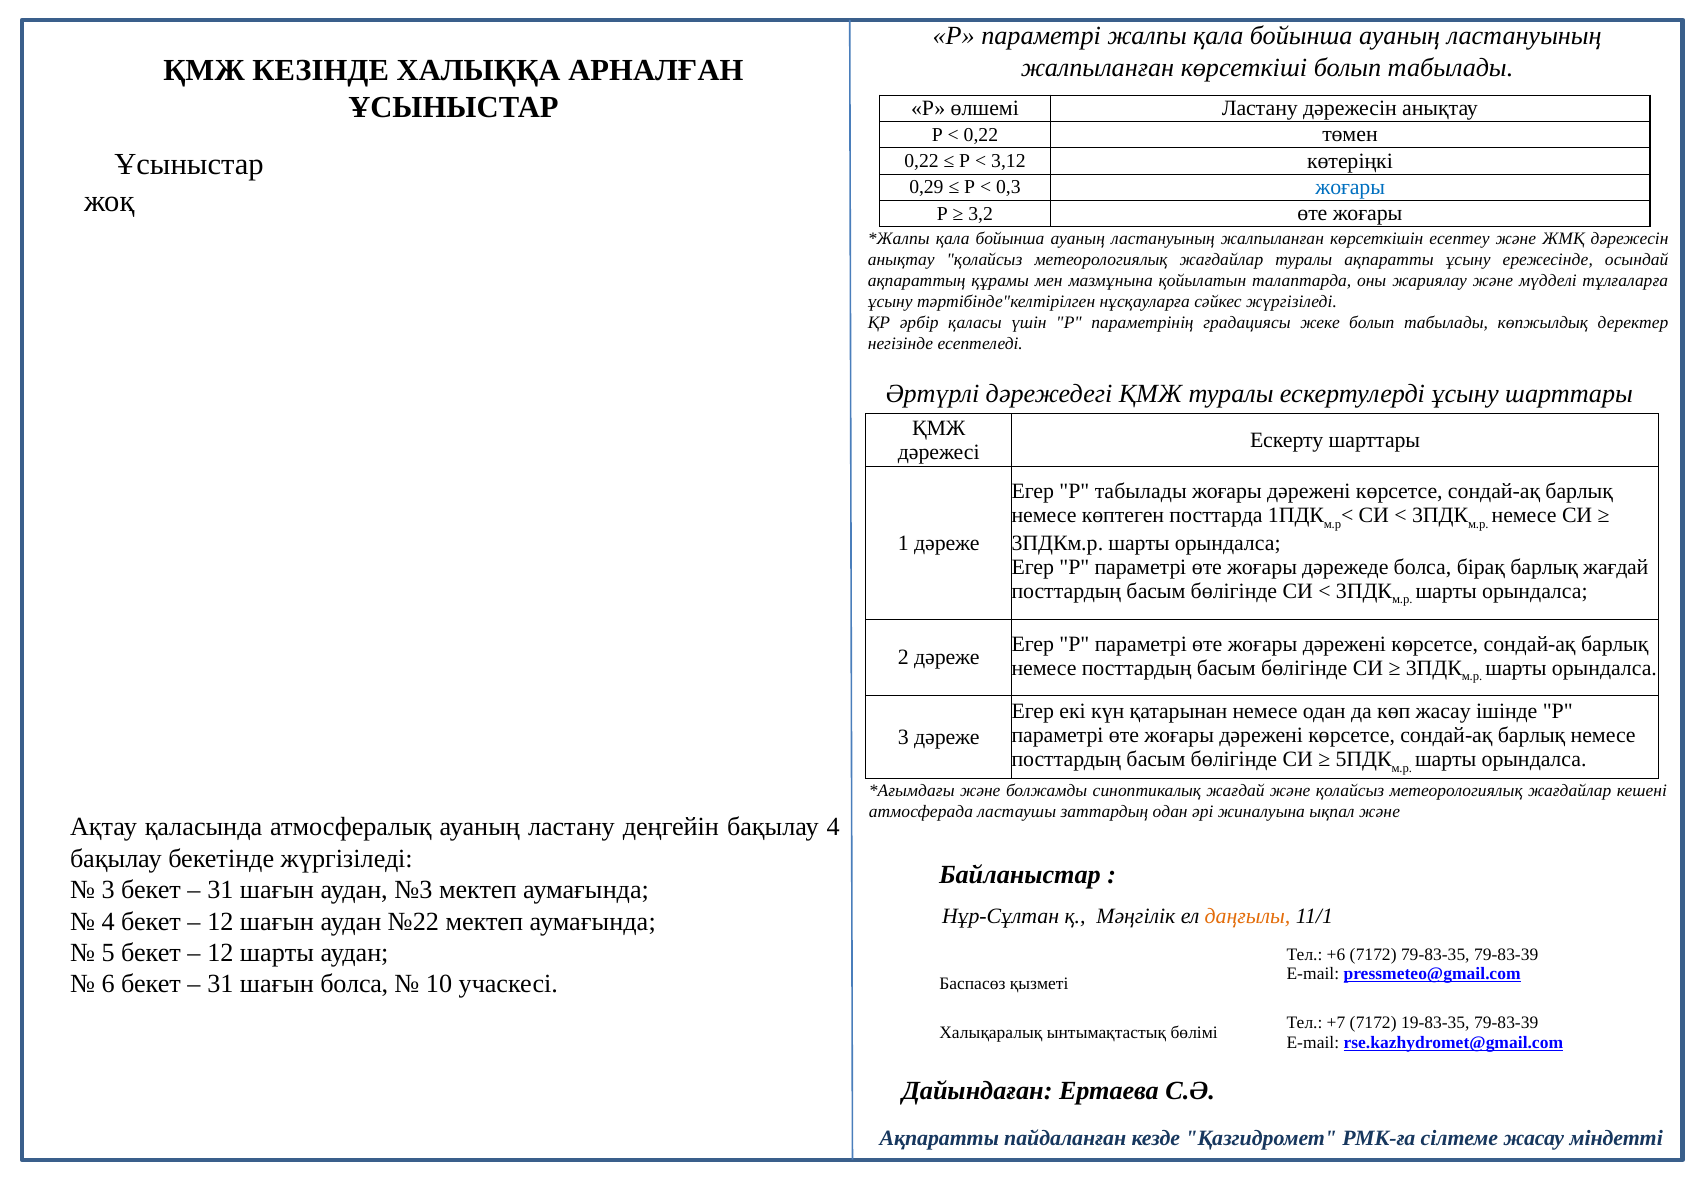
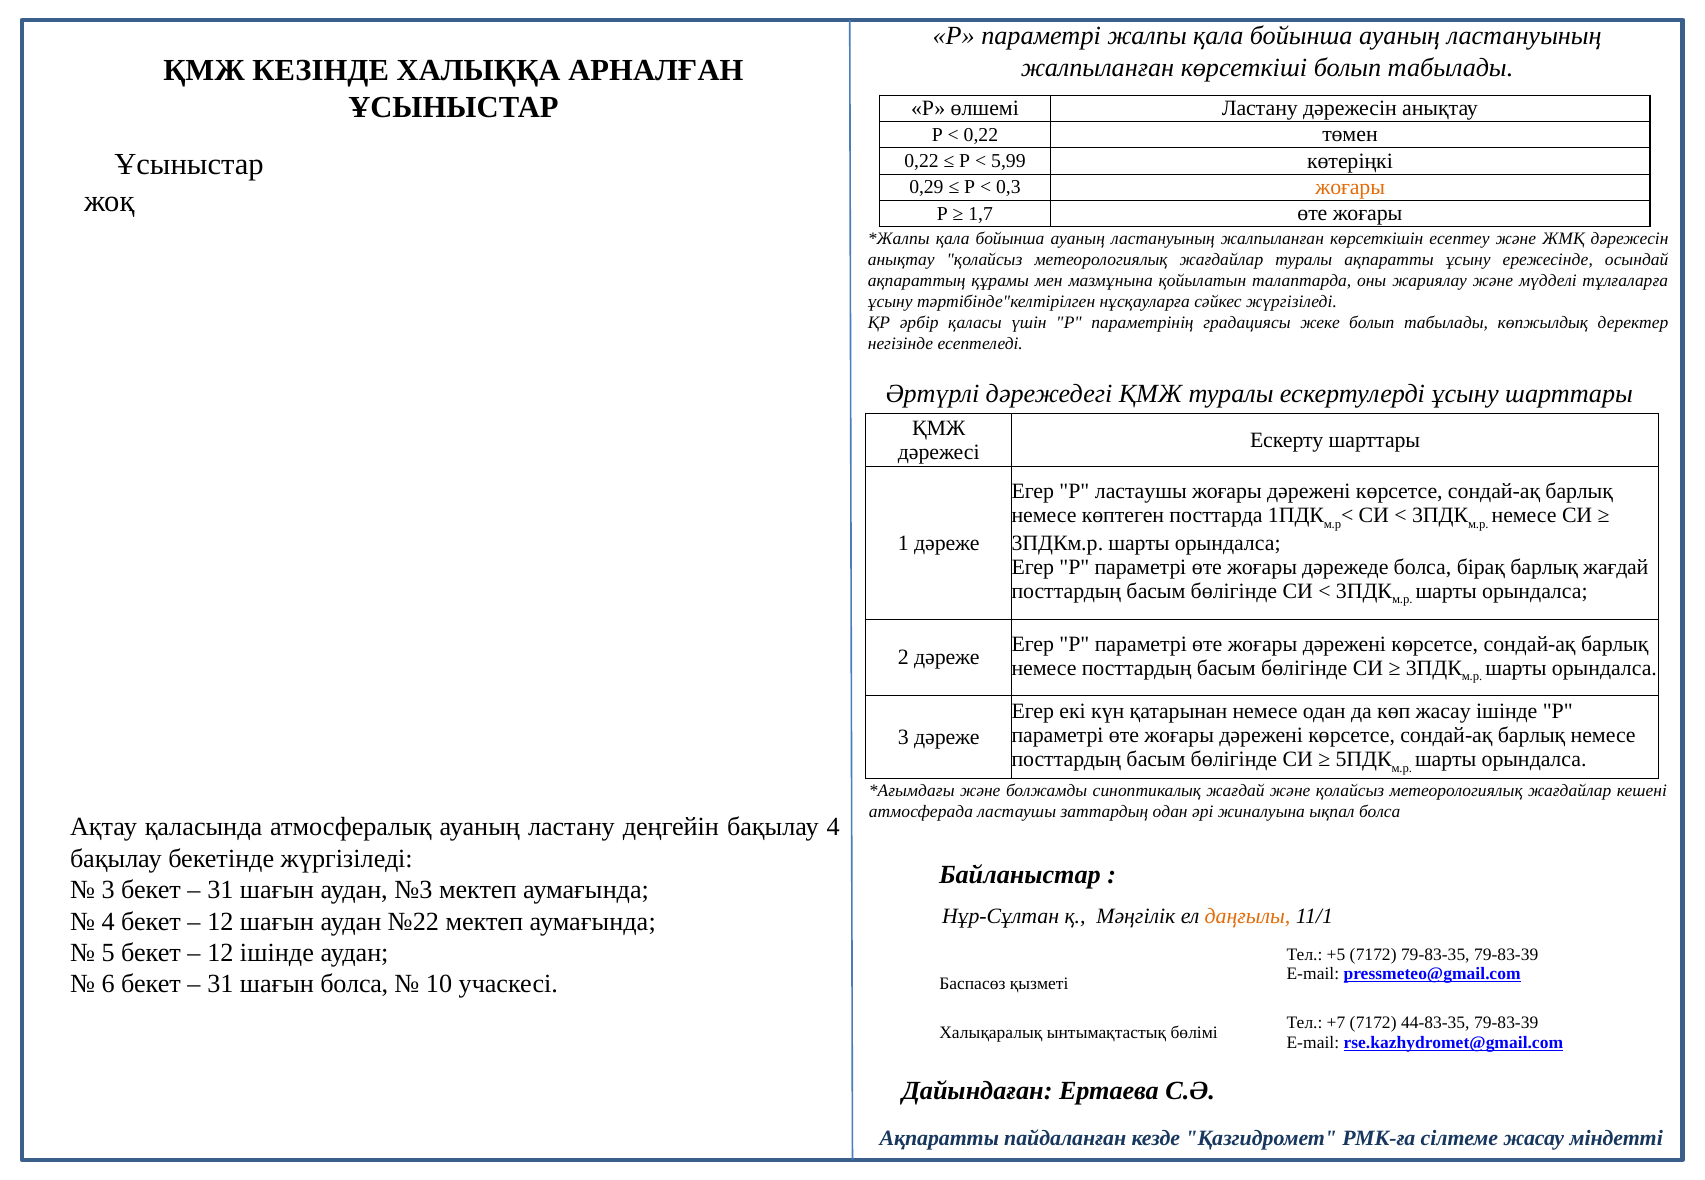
3,12: 3,12 -> 5,99
жоғары at (1350, 187) colour: blue -> orange
3,2: 3,2 -> 1,7
Р табылады: табылады -> ластаушы
ықпал және: және -> болса
12 шарты: шарты -> ішінде
+6: +6 -> +5
19-83-35: 19-83-35 -> 44-83-35
